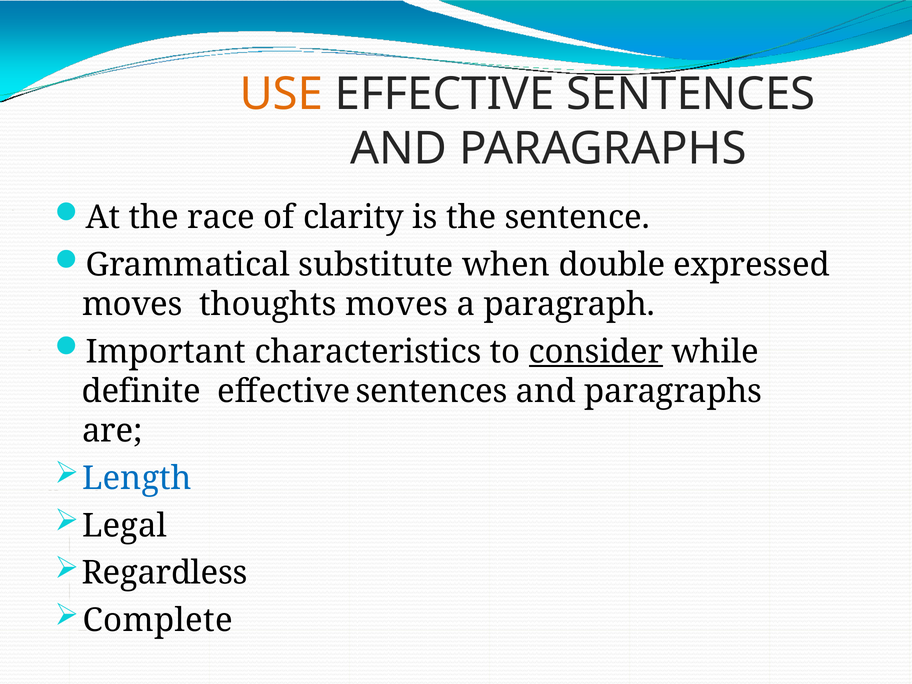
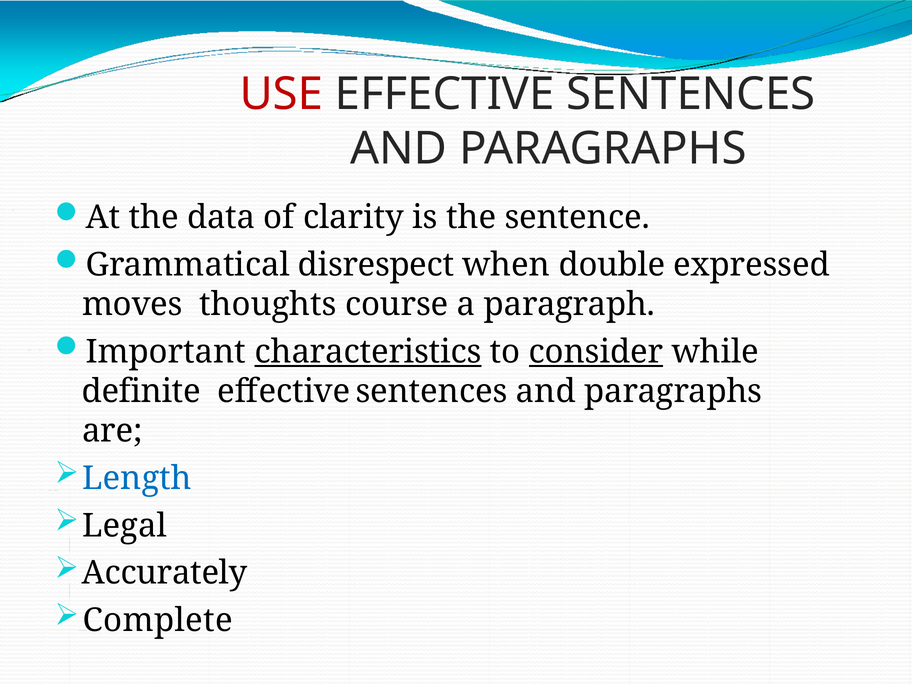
USE colour: orange -> red
race: race -> data
substitute: substitute -> disrespect
thoughts moves: moves -> course
characteristics underline: none -> present
Regardless: Regardless -> Accurately
